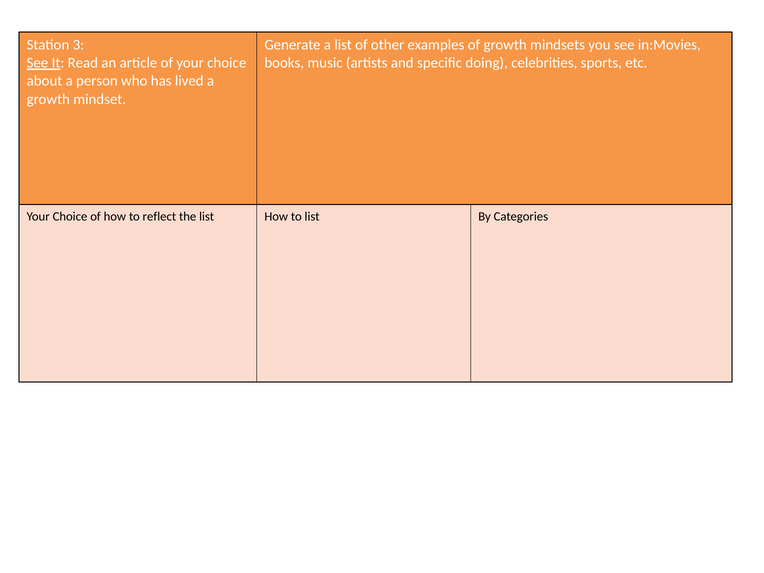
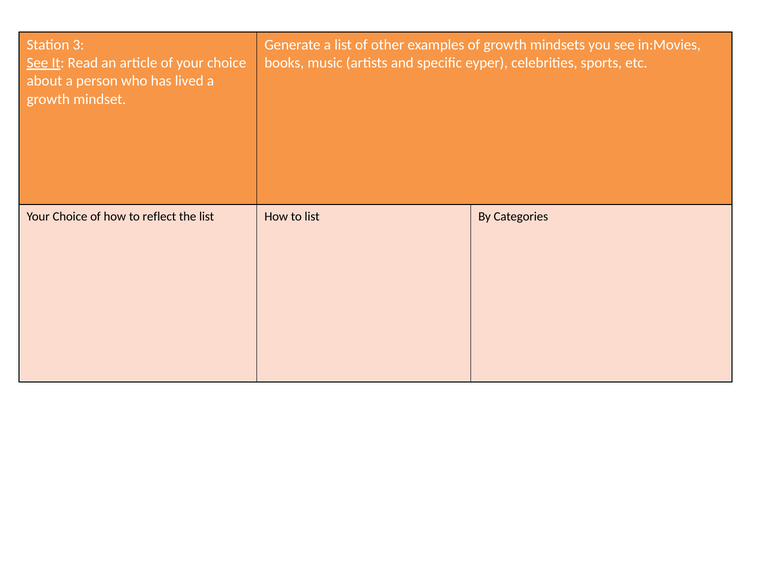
doing: doing -> eyper
